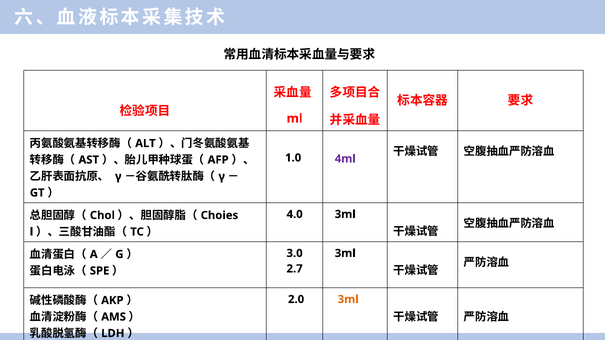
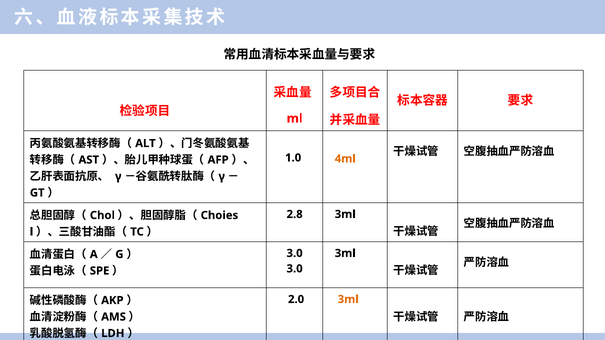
4ml at (345, 159) colour: purple -> orange
4.0: 4.0 -> 2.8
2.7 at (295, 269): 2.7 -> 3.0
